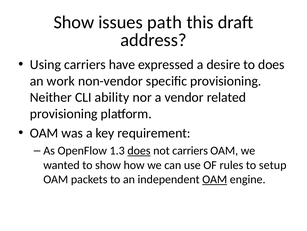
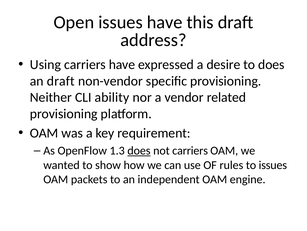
Show at (74, 22): Show -> Open
issues path: path -> have
an work: work -> draft
to setup: setup -> issues
OAM at (215, 179) underline: present -> none
